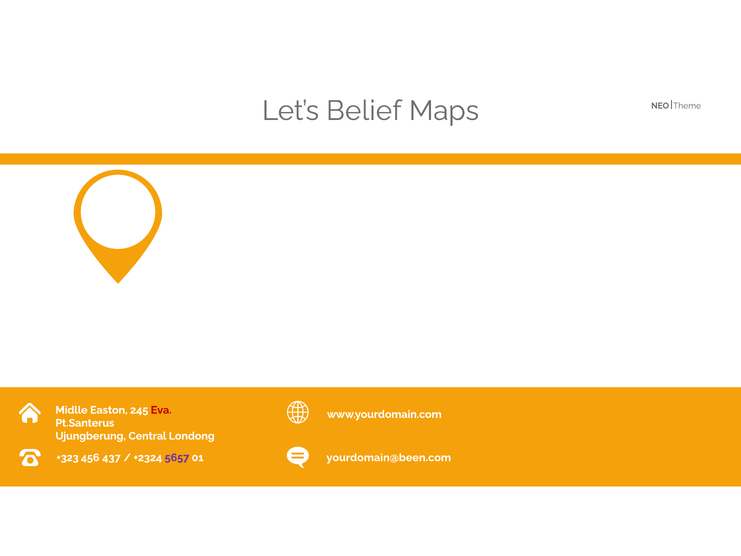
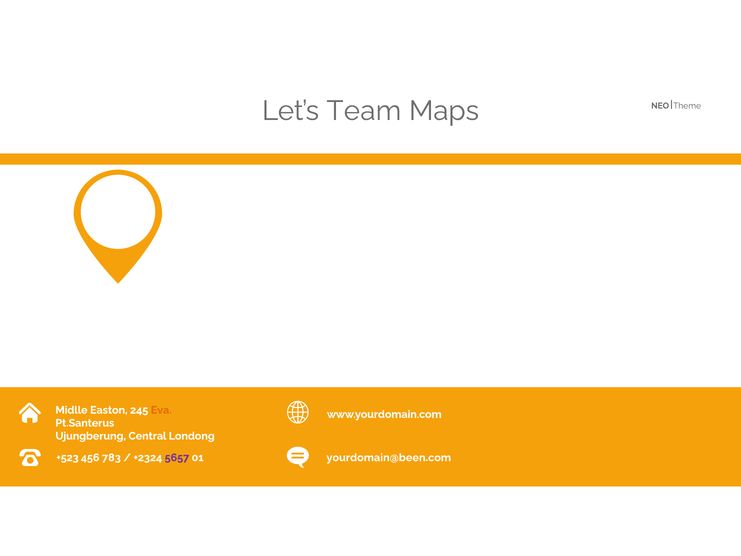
Belief: Belief -> Team
Eva colour: red -> orange
+323: +323 -> +523
437: 437 -> 783
